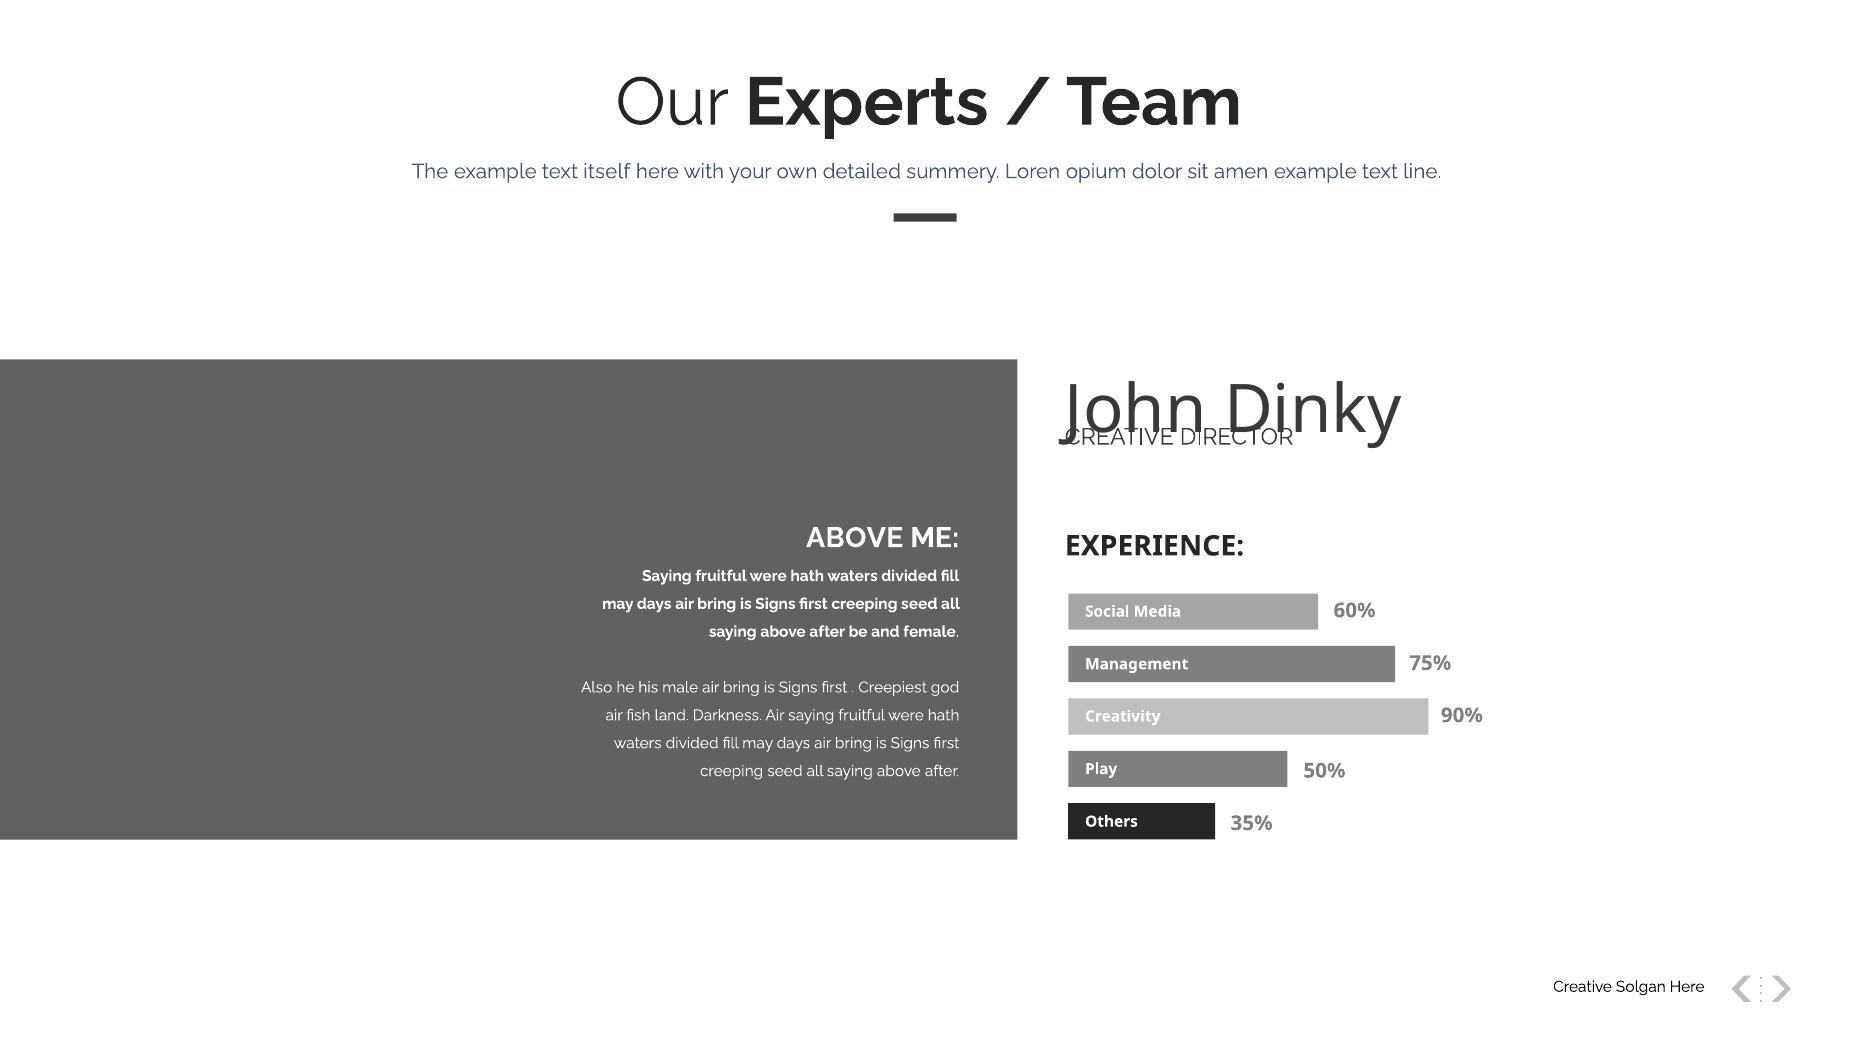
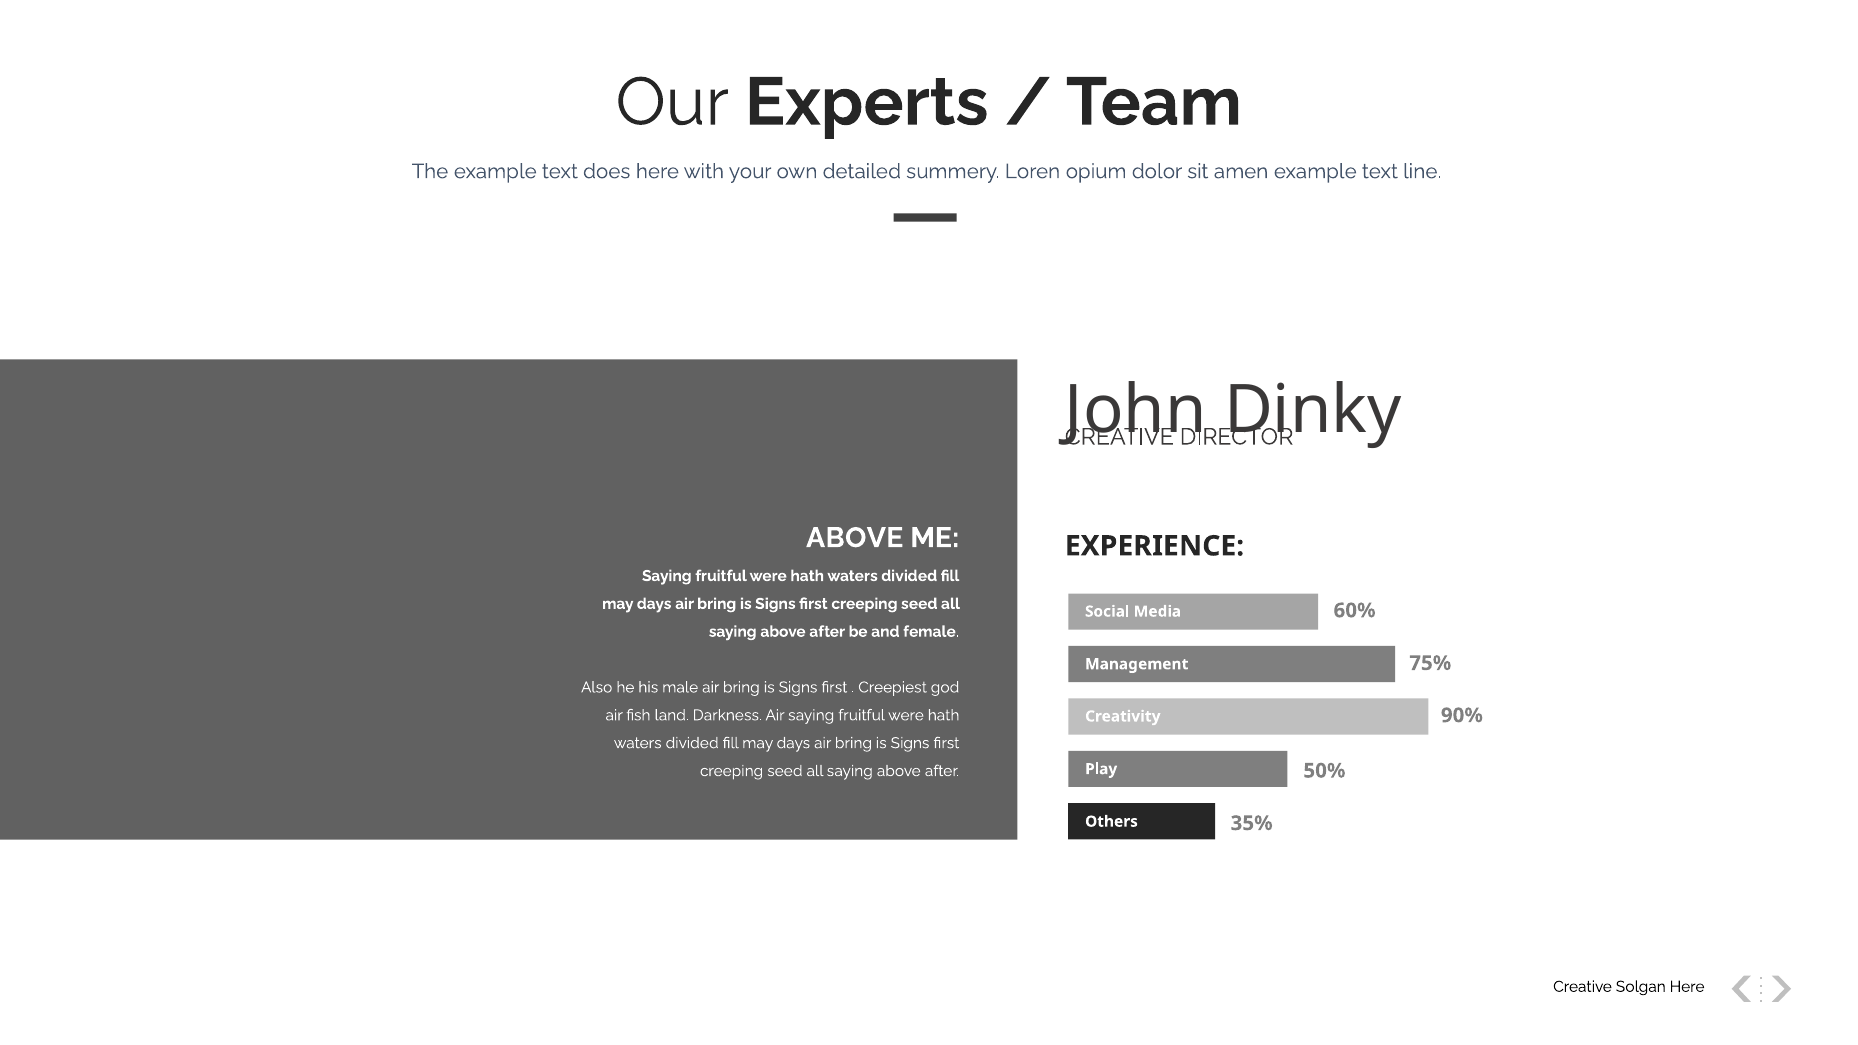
itself: itself -> does
